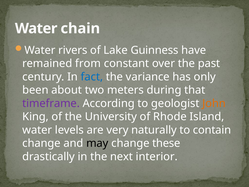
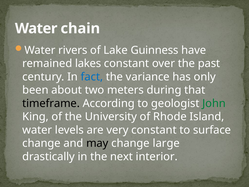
from: from -> lakes
timeframe colour: purple -> black
John colour: orange -> green
very naturally: naturally -> constant
contain: contain -> surface
these: these -> large
